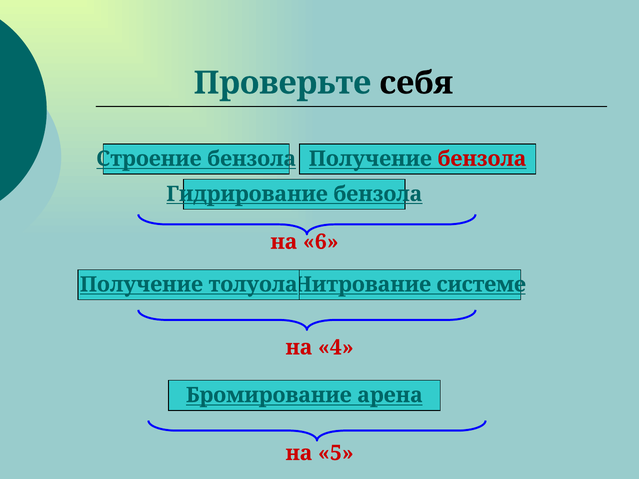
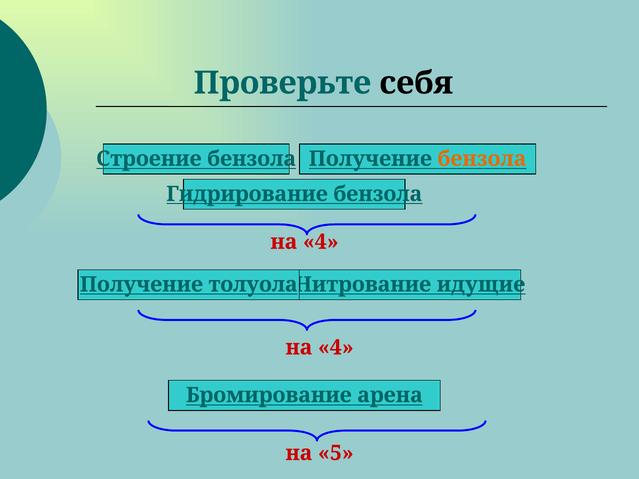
бензола at (482, 159) colour: red -> orange
6 at (321, 242): 6 -> 4
системе: системе -> идущие
